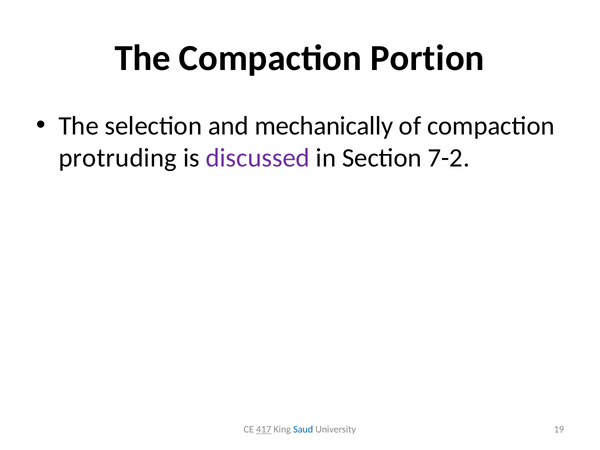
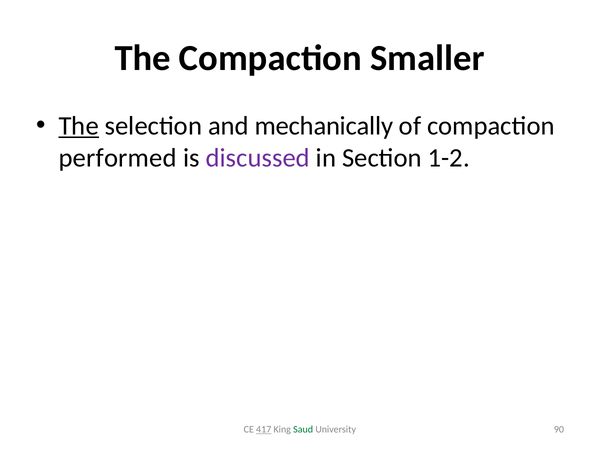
Portion: Portion -> Smaller
The at (79, 126) underline: none -> present
protruding: protruding -> performed
7-2: 7-2 -> 1-2
Saud colour: blue -> green
19: 19 -> 90
